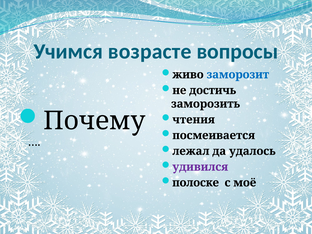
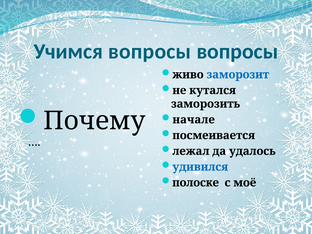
Учимся возрасте: возрасте -> вопросы
достичь: достичь -> кутался
чтения: чтения -> начале
удивился colour: purple -> blue
